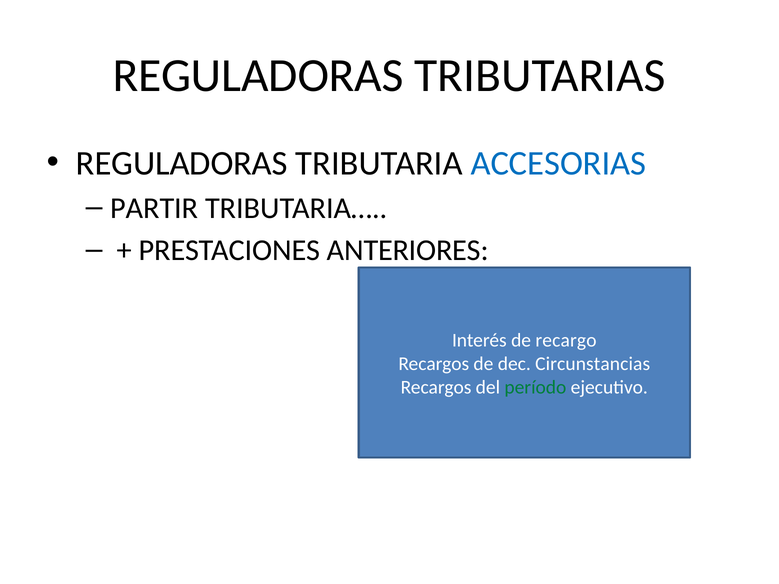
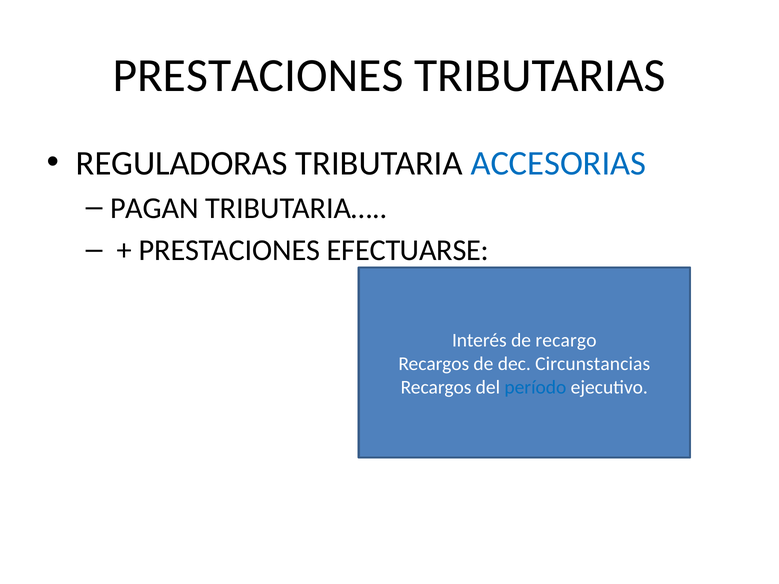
REGULADORAS at (258, 75): REGULADORAS -> PRESTACIONES
PARTIR: PARTIR -> PAGAN
ANTERIORES: ANTERIORES -> EFECTUARSE
período colour: green -> blue
